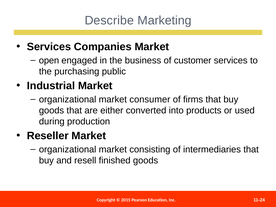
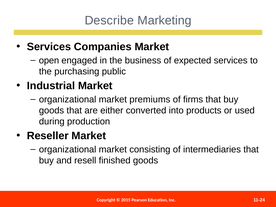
customer: customer -> expected
consumer: consumer -> premiums
